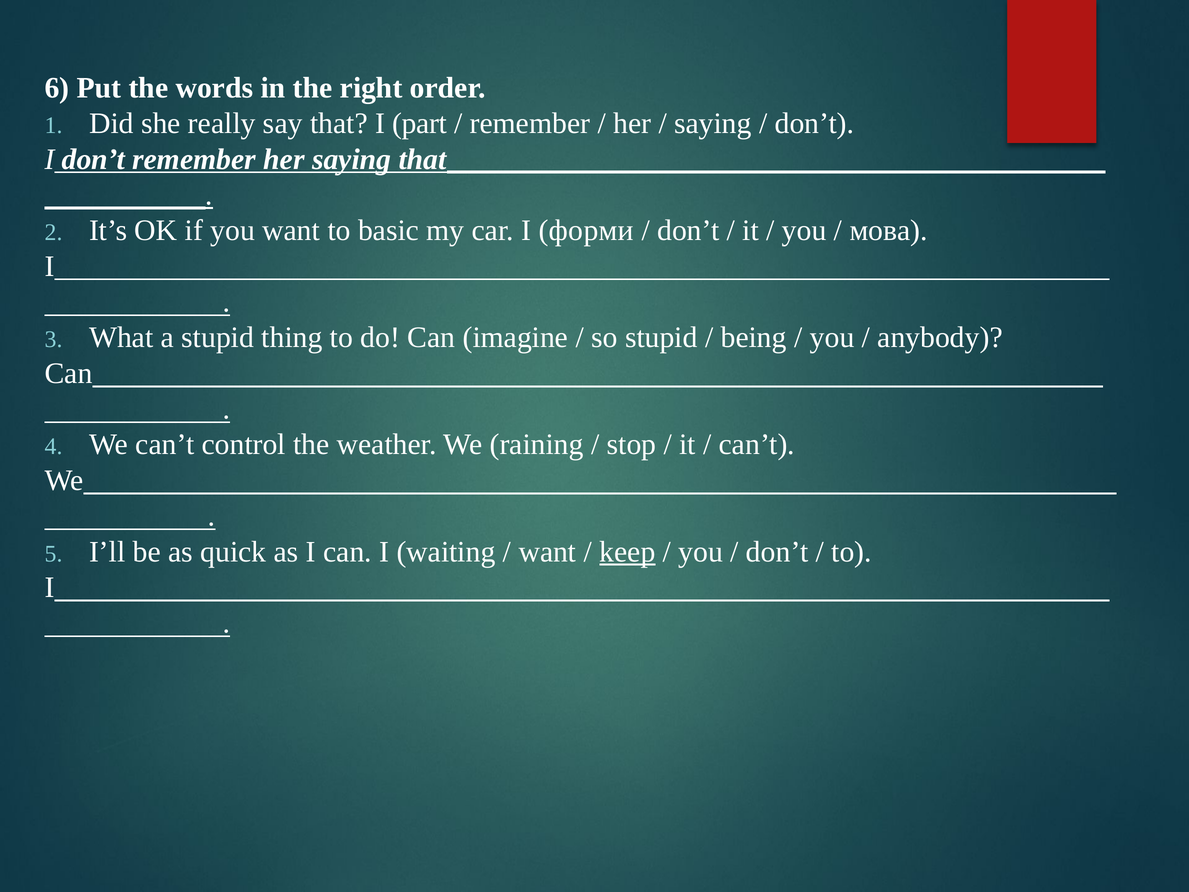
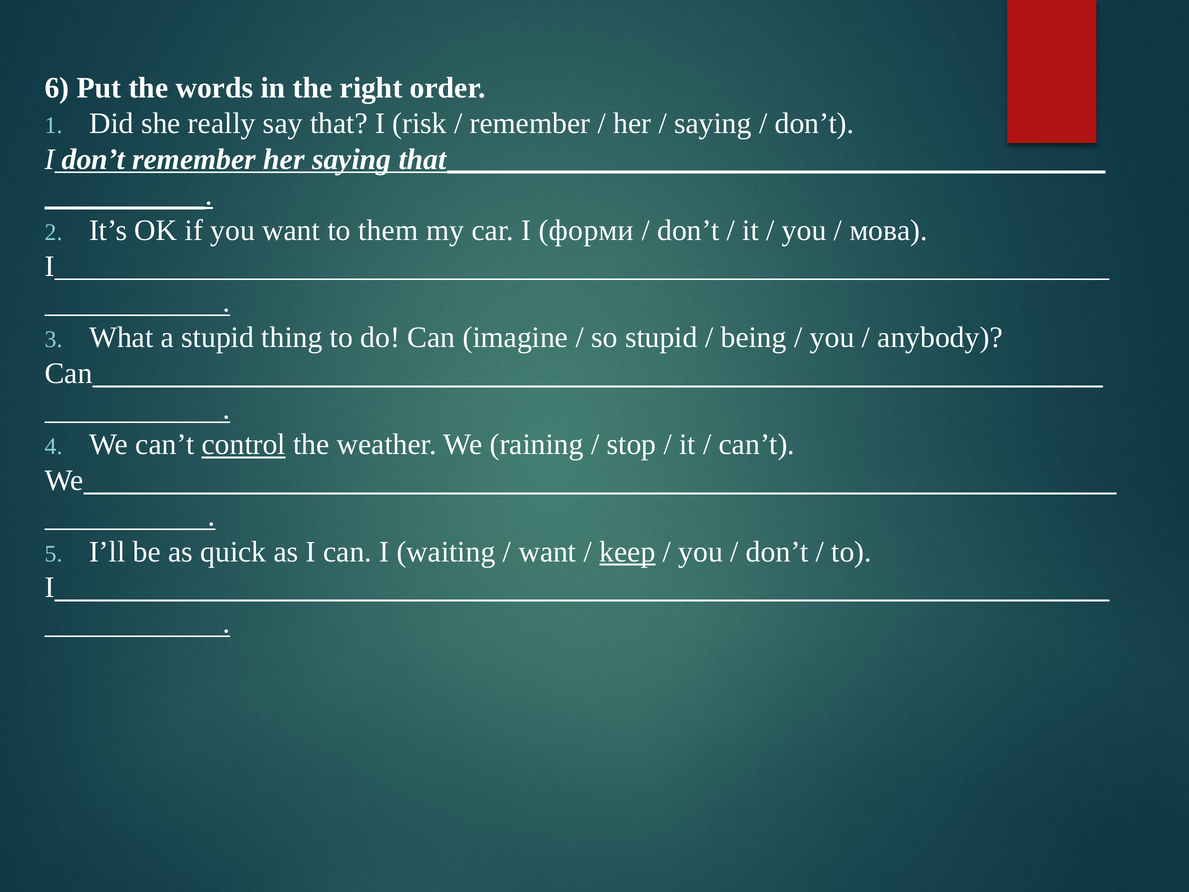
part: part -> risk
basic: basic -> them
control underline: none -> present
